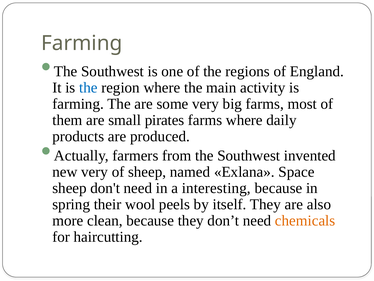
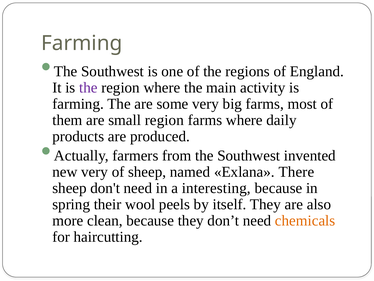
the at (88, 87) colour: blue -> purple
small pirates: pirates -> region
Space: Space -> There
